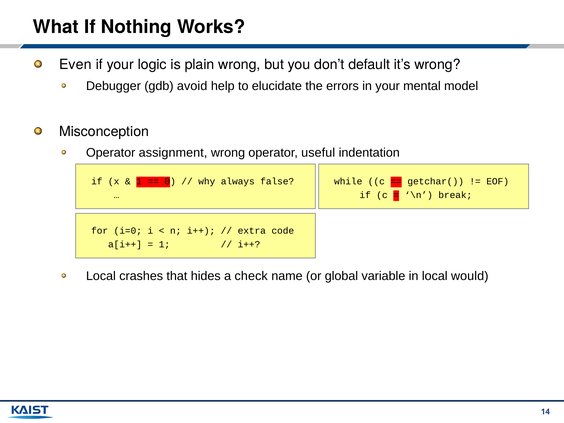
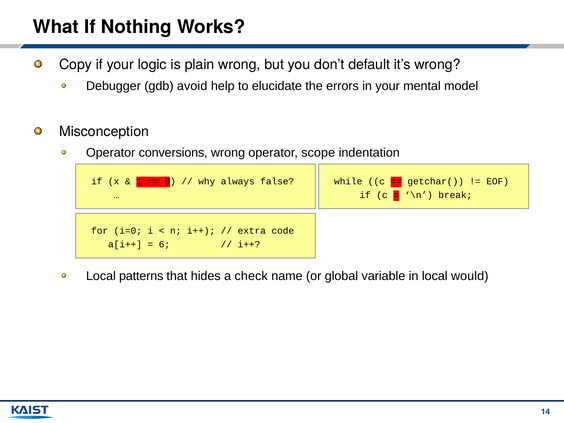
Even: Even -> Copy
assignment: assignment -> conversions
useful: useful -> scope
1 at (164, 244): 1 -> 6
crashes: crashes -> patterns
